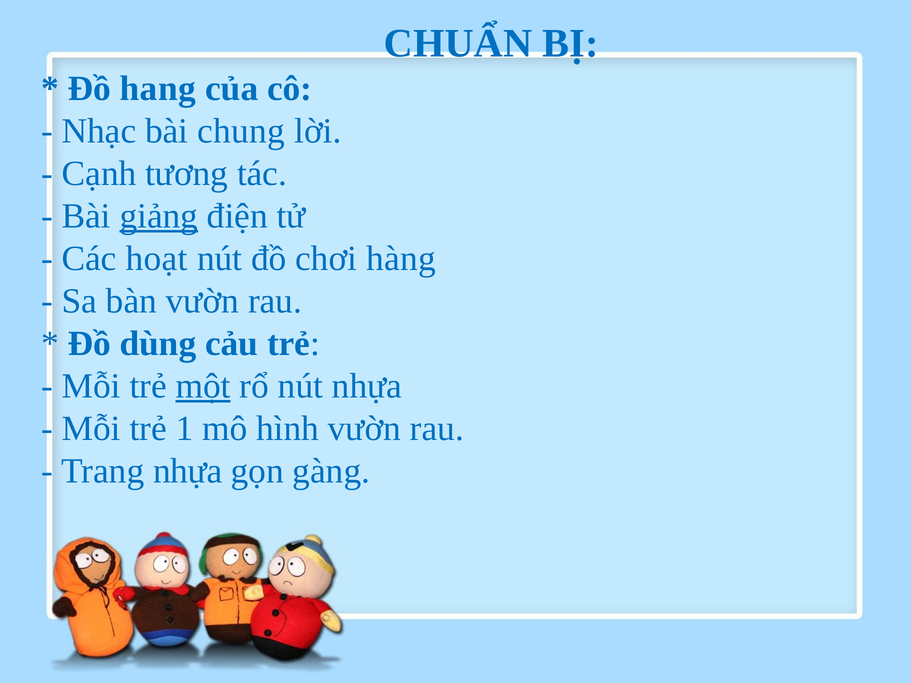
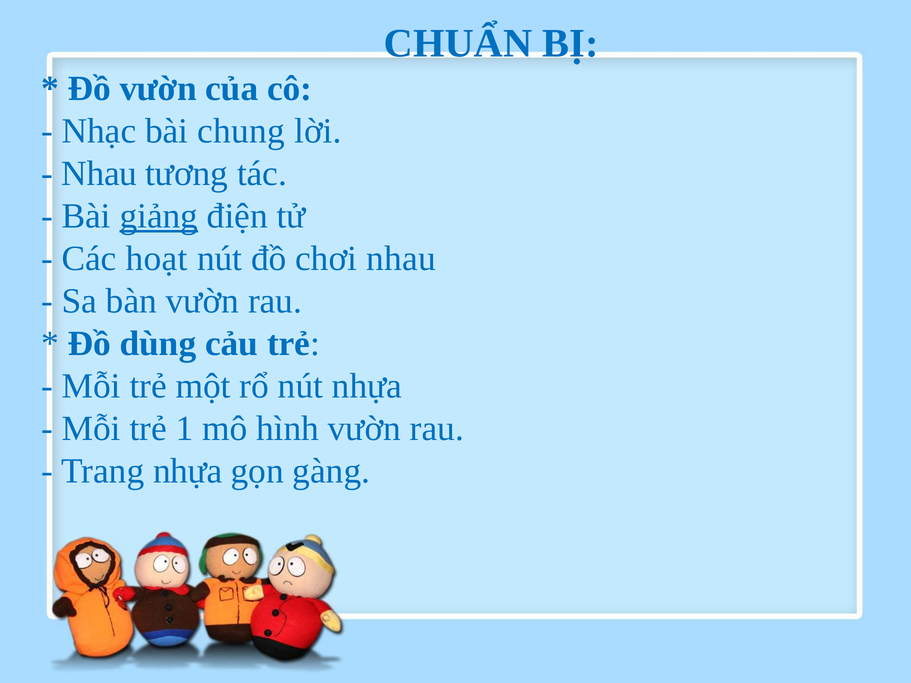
Đồ hang: hang -> vườn
Cạnh at (99, 174): Cạnh -> Nhau
chơi hàng: hàng -> nhau
một underline: present -> none
